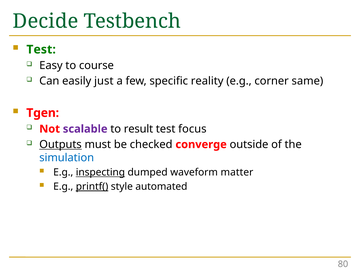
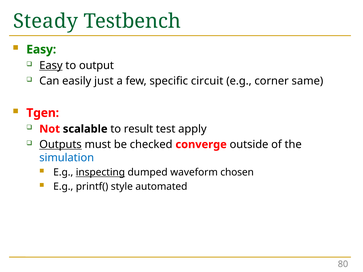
Decide: Decide -> Steady
Test at (41, 50): Test -> Easy
Easy at (51, 66) underline: none -> present
course: course -> output
reality: reality -> circuit
scalable colour: purple -> black
focus: focus -> apply
matter: matter -> chosen
printf( underline: present -> none
